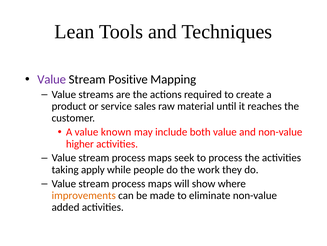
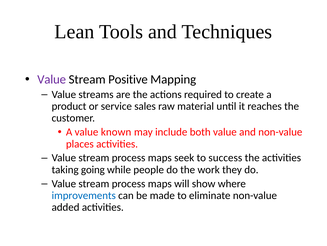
higher: higher -> places
to process: process -> success
apply: apply -> going
improvements colour: orange -> blue
